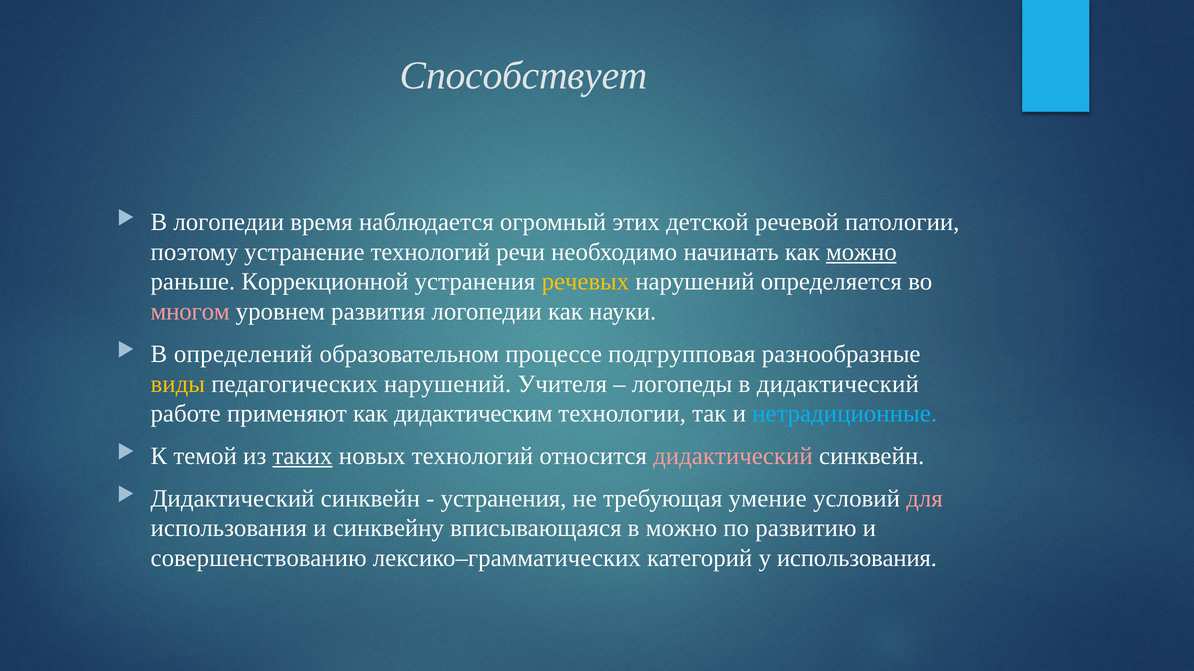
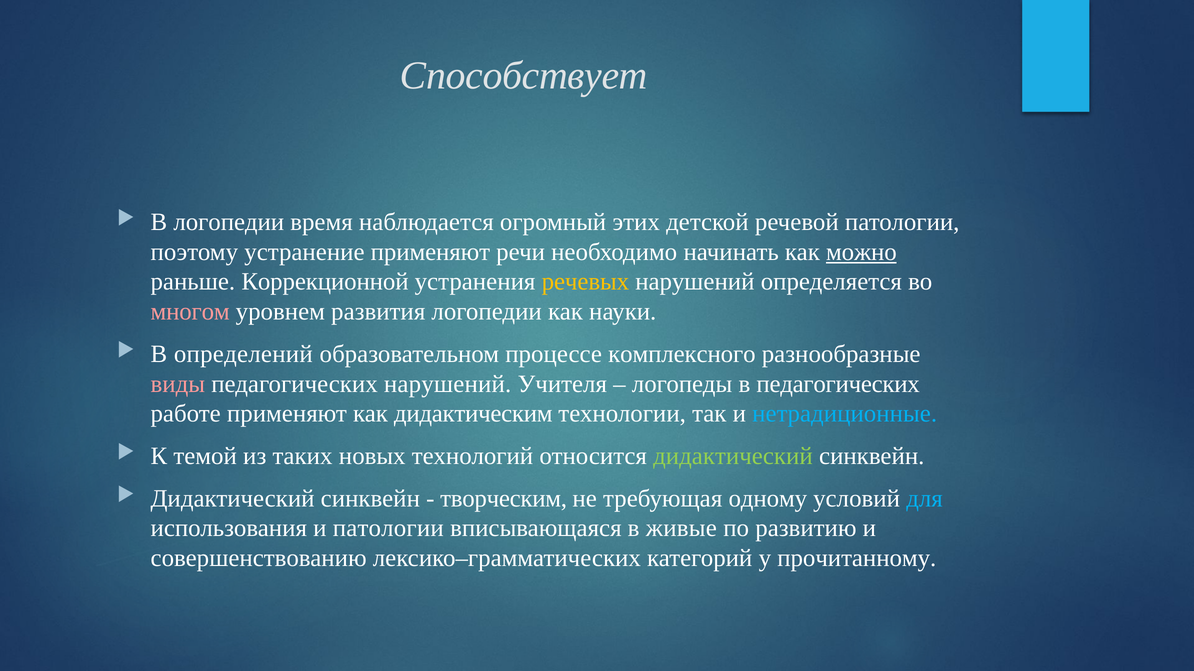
устранение технологий: технологий -> применяют
подгрупповая: подгрупповая -> комплексного
виды colour: yellow -> pink
в дидактический: дидактический -> педагогических
таких underline: present -> none
дидактический at (733, 456) colour: pink -> light green
устранения at (504, 499): устранения -> творческим
умение: умение -> одному
для colour: pink -> light blue
и синквейну: синквейну -> патологии
в можно: можно -> живые
у использования: использования -> прочитанному
